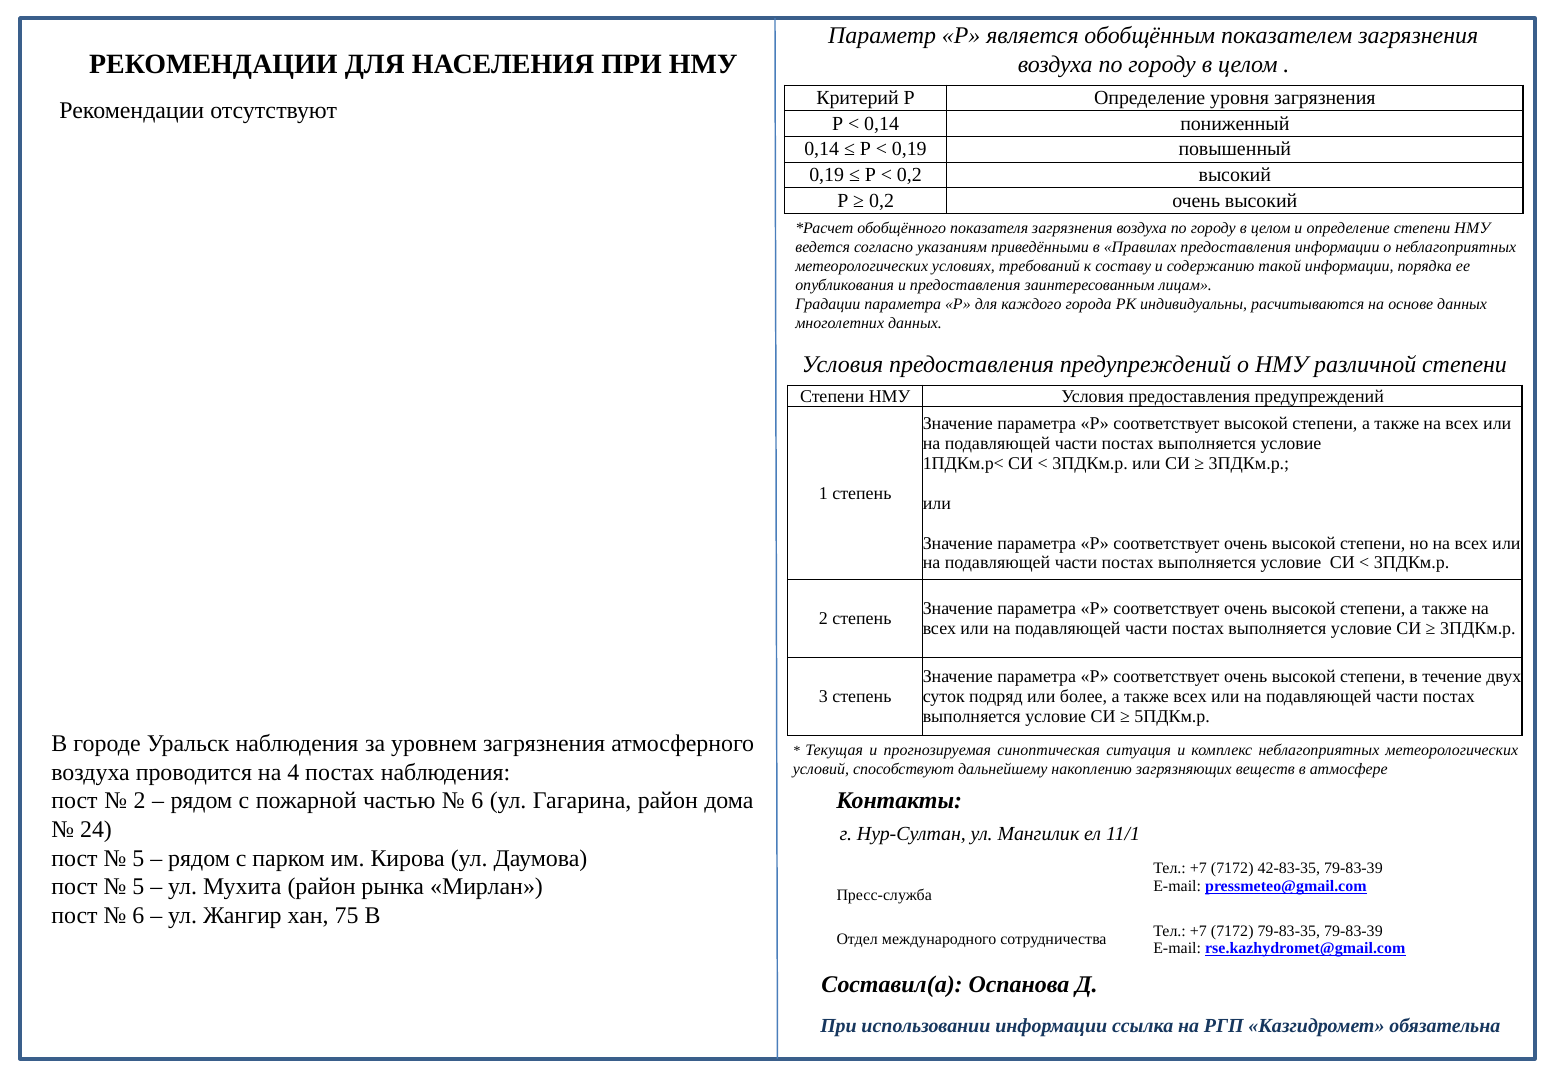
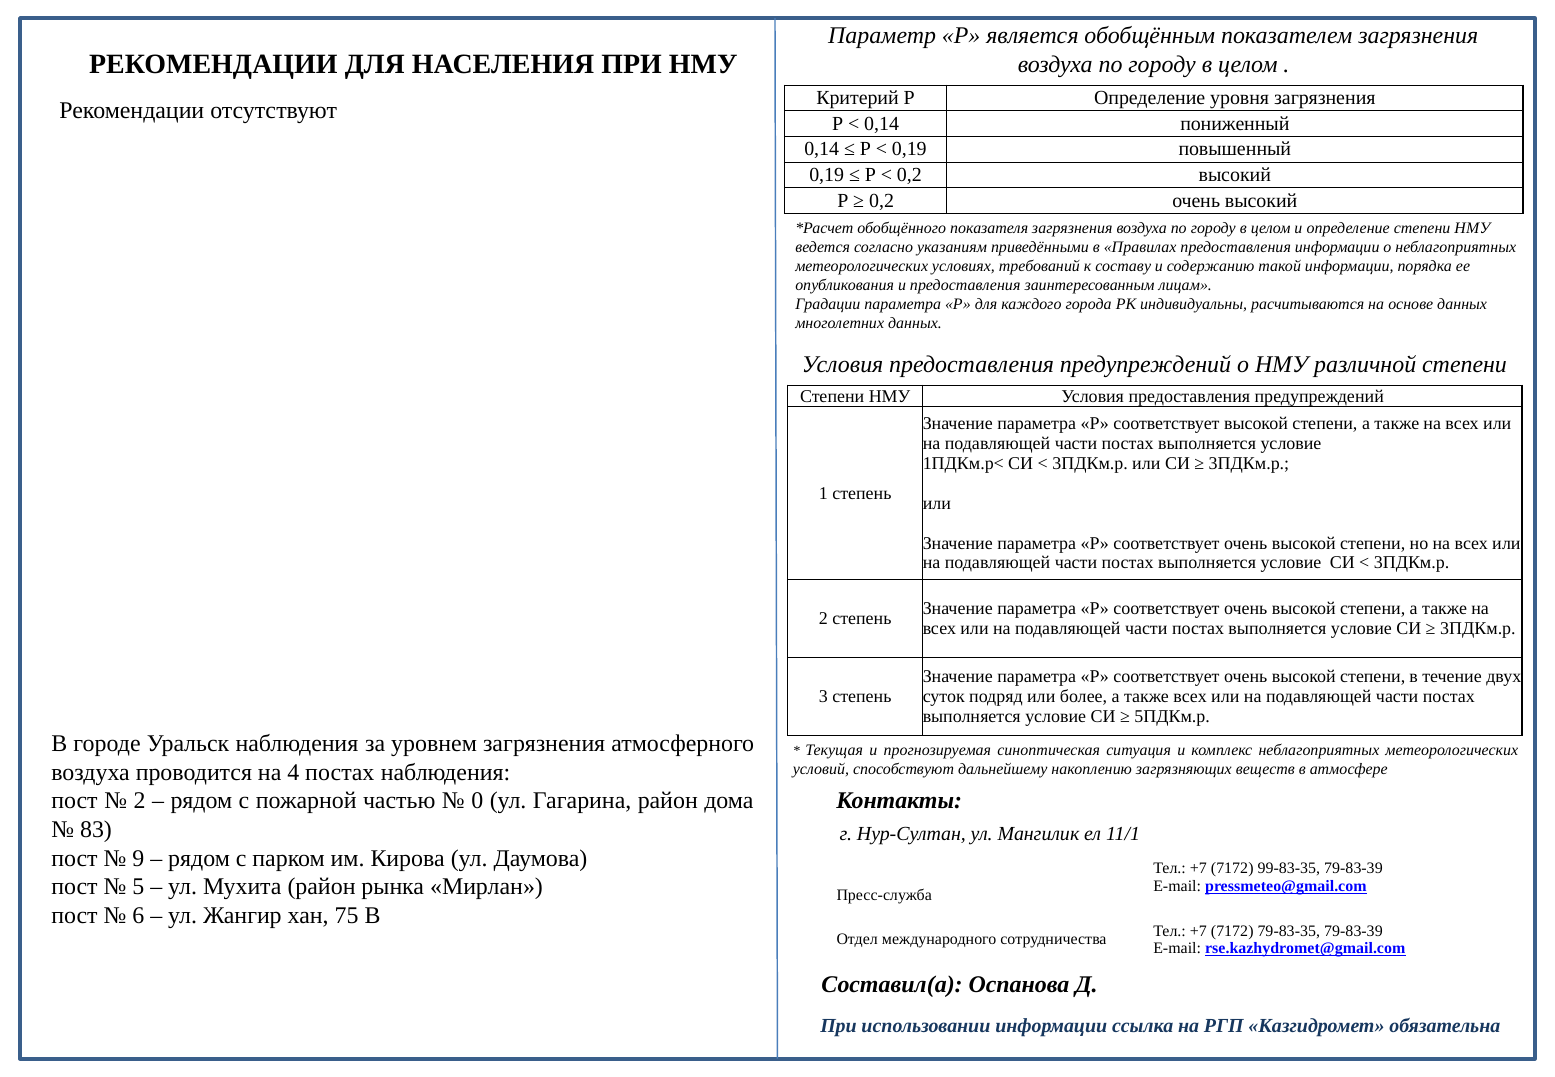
6 at (477, 801): 6 -> 0
24: 24 -> 83
5 at (138, 858): 5 -> 9
42-83-35: 42-83-35 -> 99-83-35
